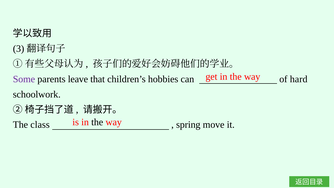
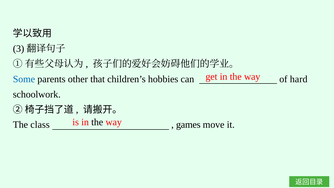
Some colour: purple -> blue
leave: leave -> other
spring: spring -> games
